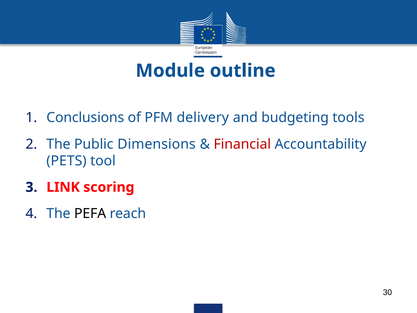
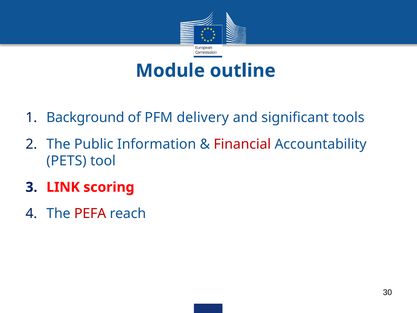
Conclusions: Conclusions -> Background
budgeting: budgeting -> significant
Dimensions: Dimensions -> Information
PEFA colour: black -> red
